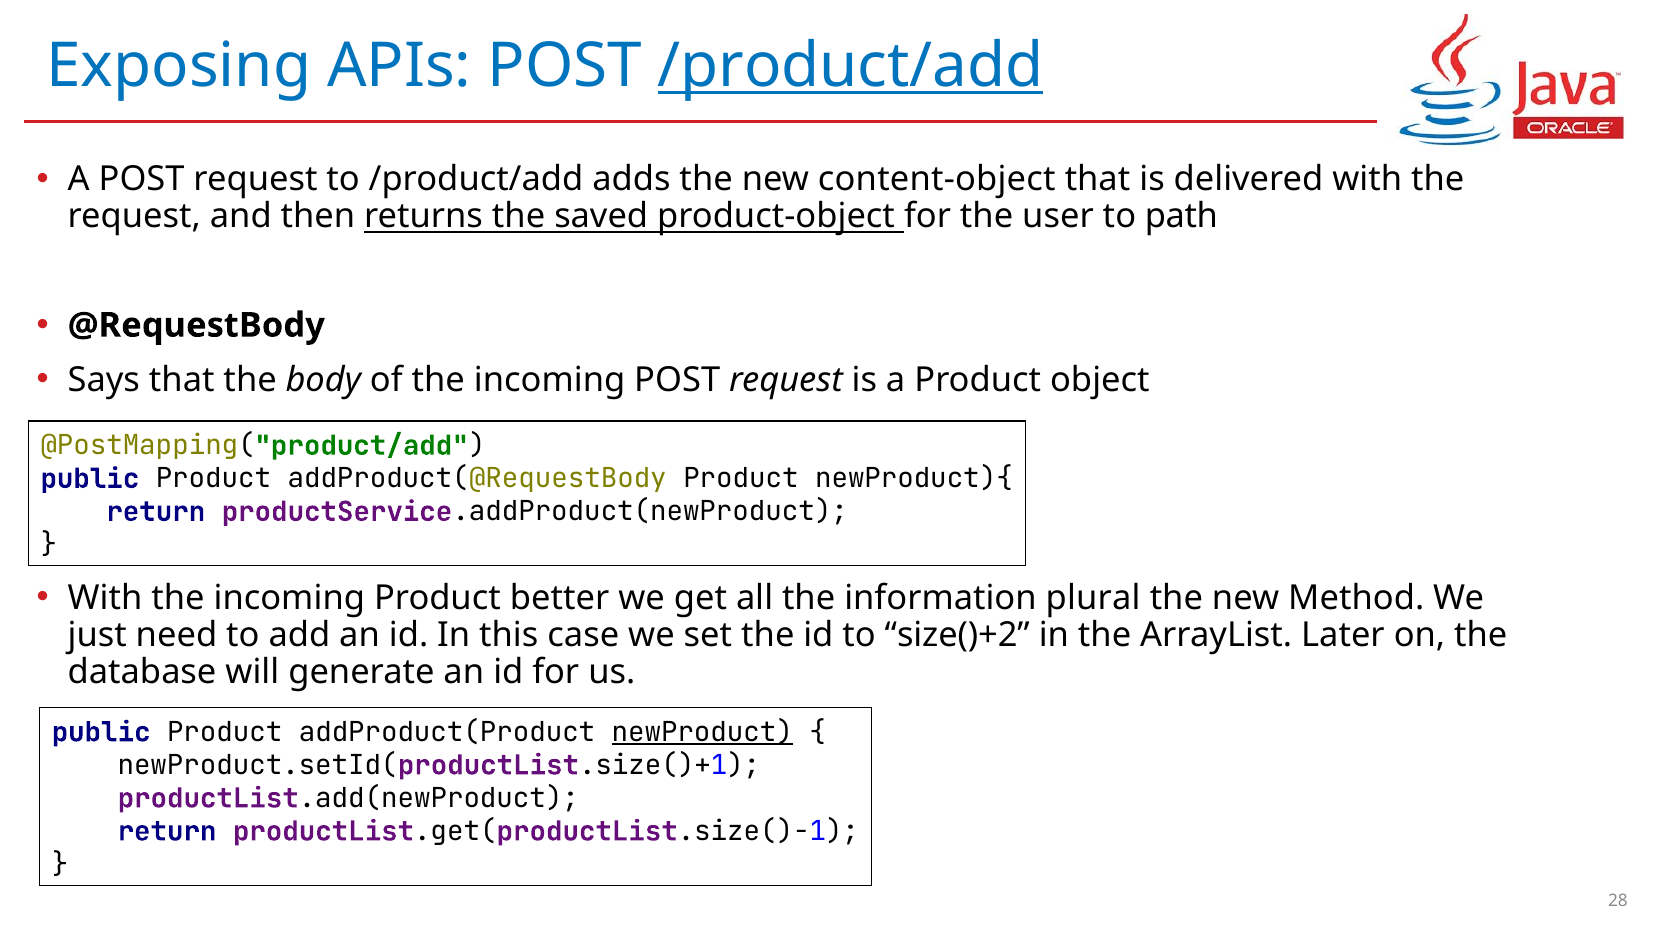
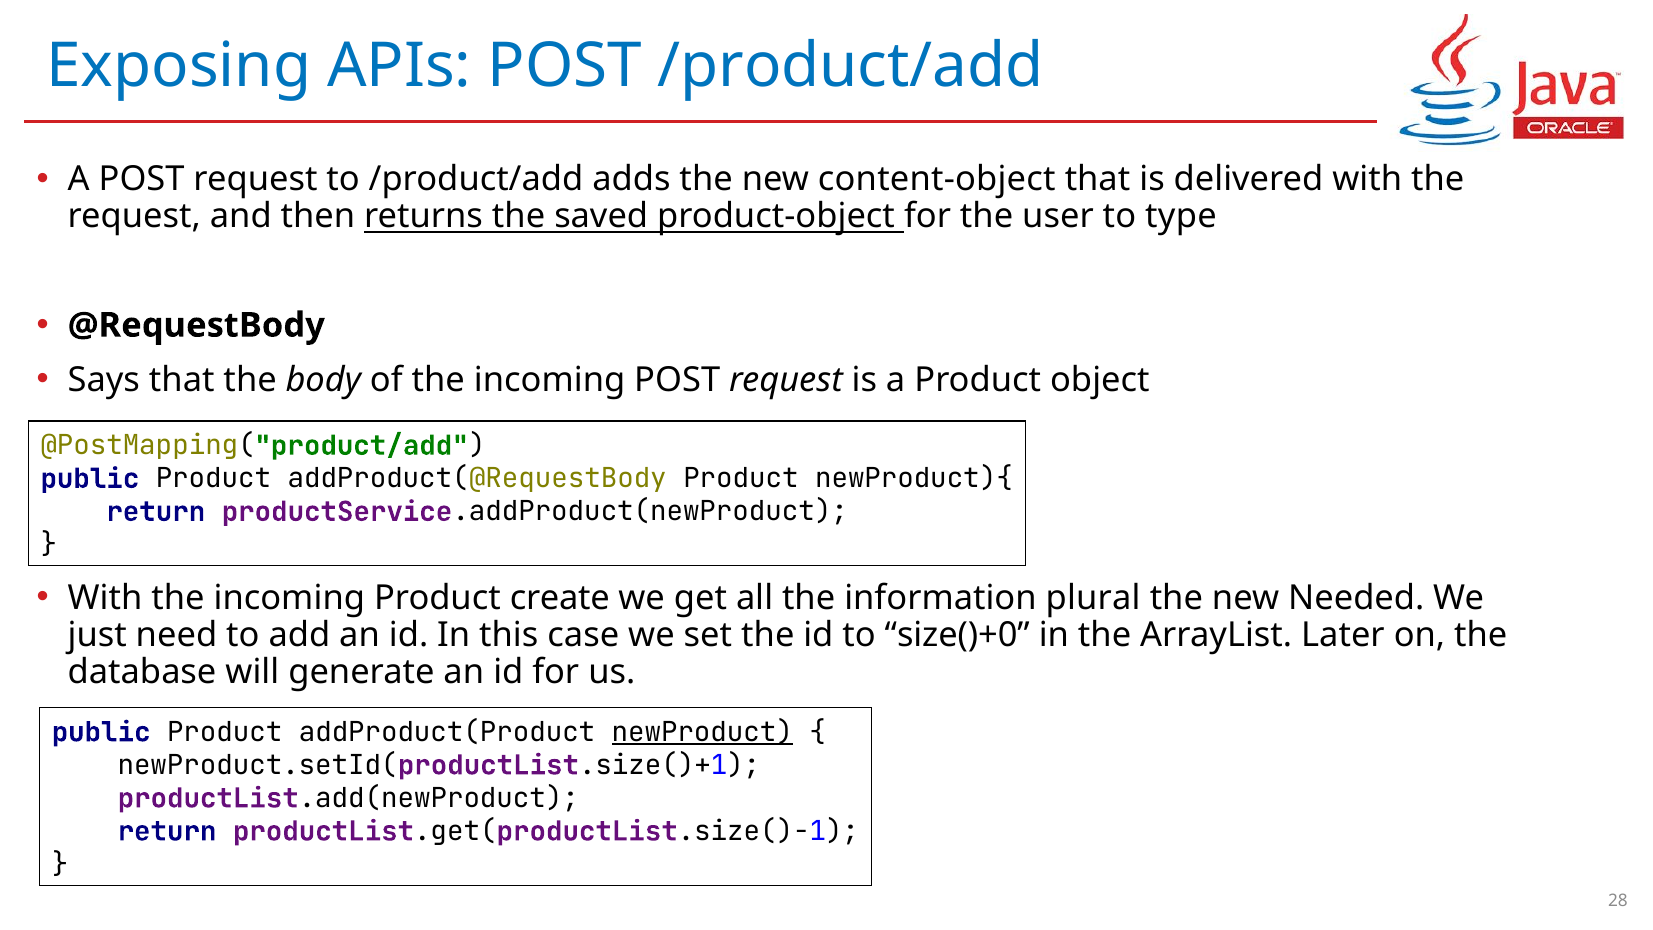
/product/add at (851, 66) underline: present -> none
path: path -> type
better: better -> create
Method: Method -> Needed
size()+2: size()+2 -> size()+0
